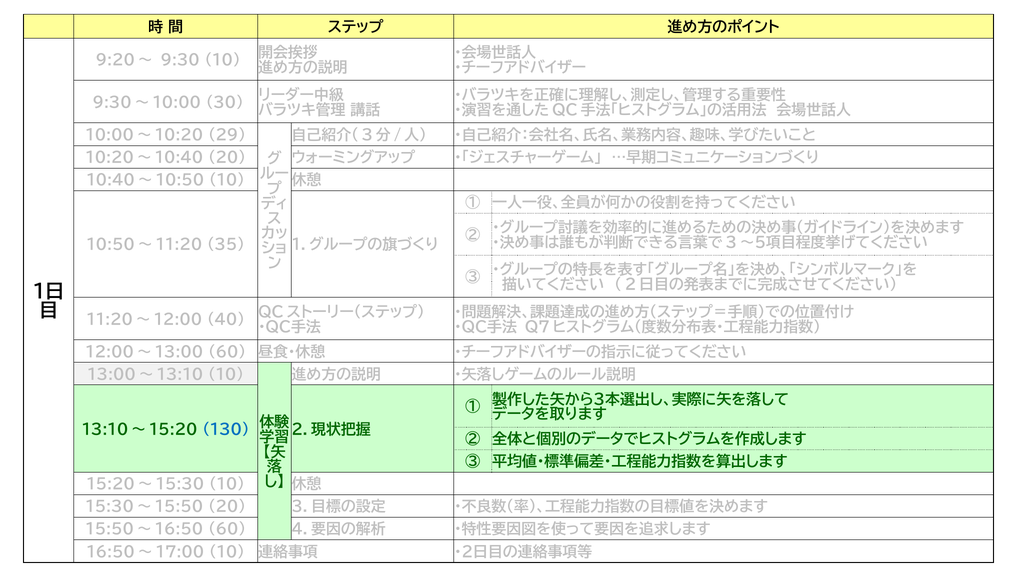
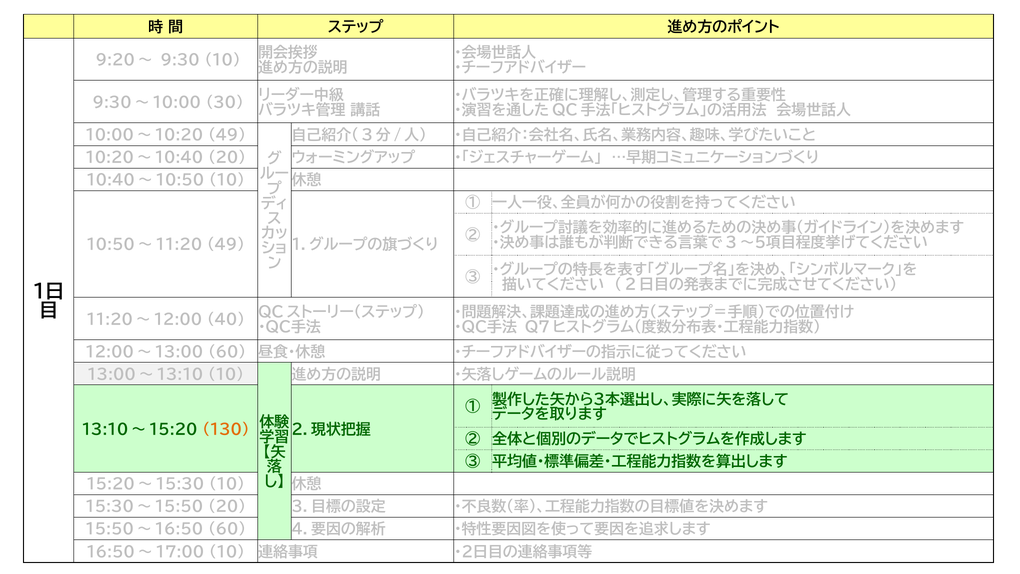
10:00～10:20 29: 29 -> 49
10:50～11:20 35: 35 -> 49
130 colour: blue -> orange
